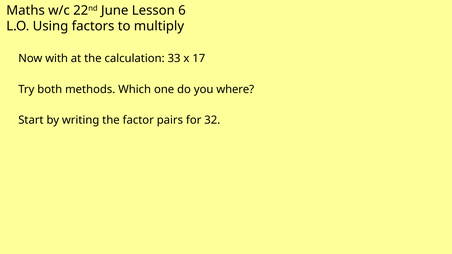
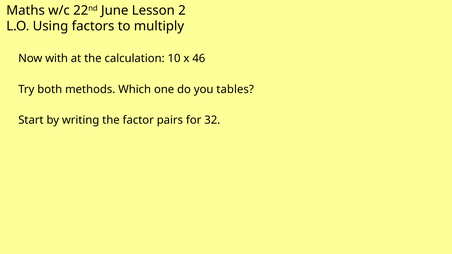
6: 6 -> 2
33: 33 -> 10
17: 17 -> 46
where: where -> tables
